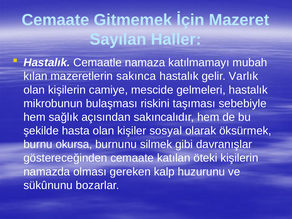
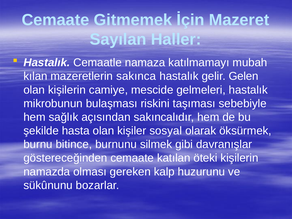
Varlık: Varlık -> Gelen
okursa: okursa -> bitince
